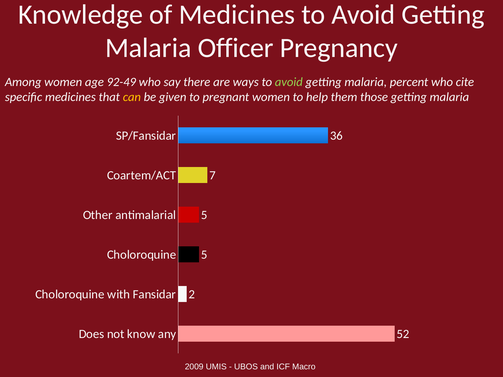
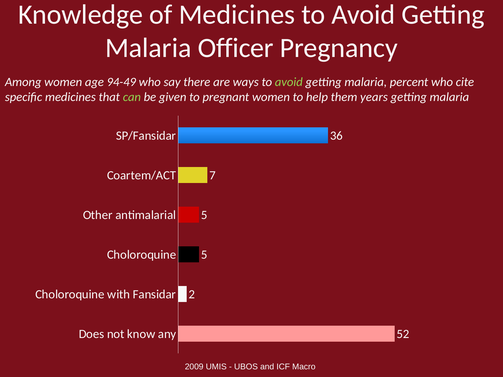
92-49: 92-49 -> 94-49
can colour: yellow -> light green
those: those -> years
